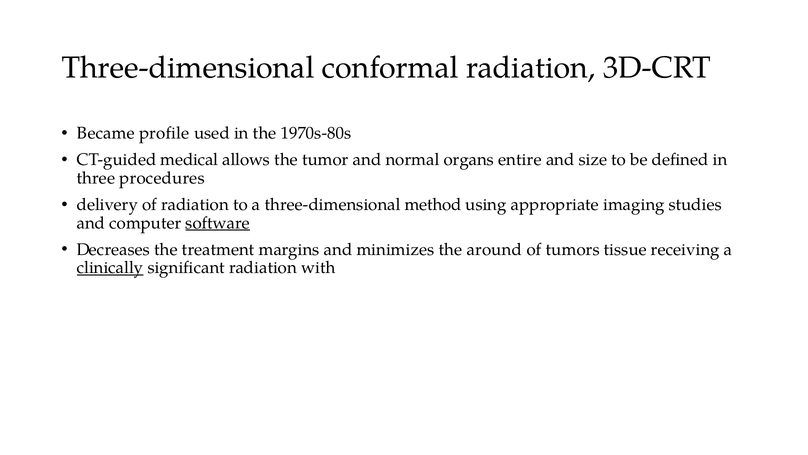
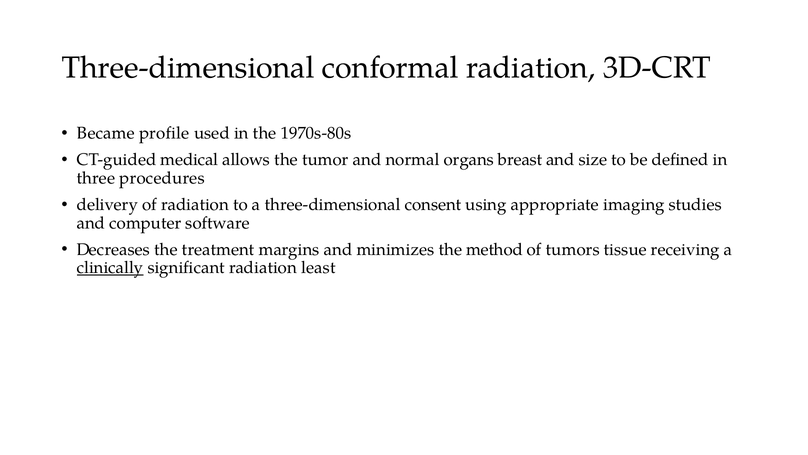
entire: entire -> breast
method: method -> consent
software underline: present -> none
around: around -> method
with: with -> least
